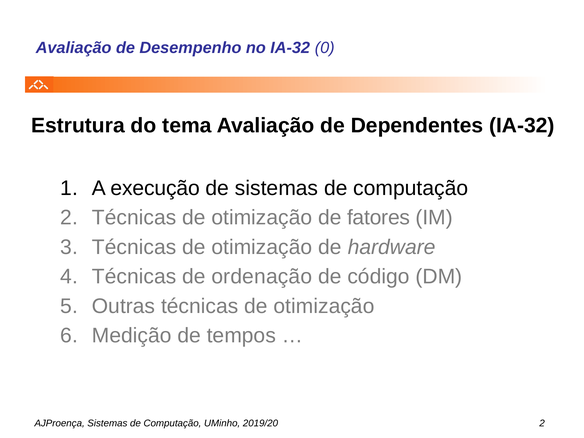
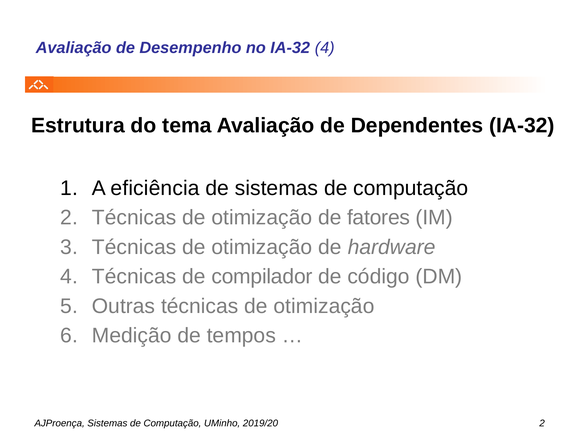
IA-32 0: 0 -> 4
execução: execução -> eficiência
ordenação: ordenação -> compilador
